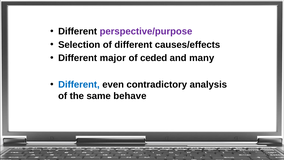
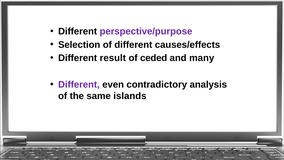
major: major -> result
Different at (79, 84) colour: blue -> purple
behave: behave -> islands
